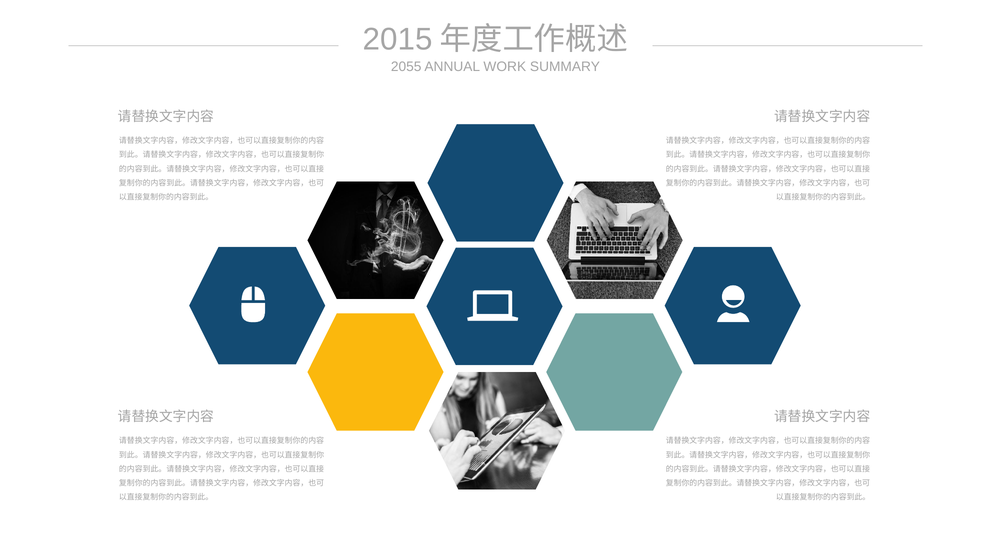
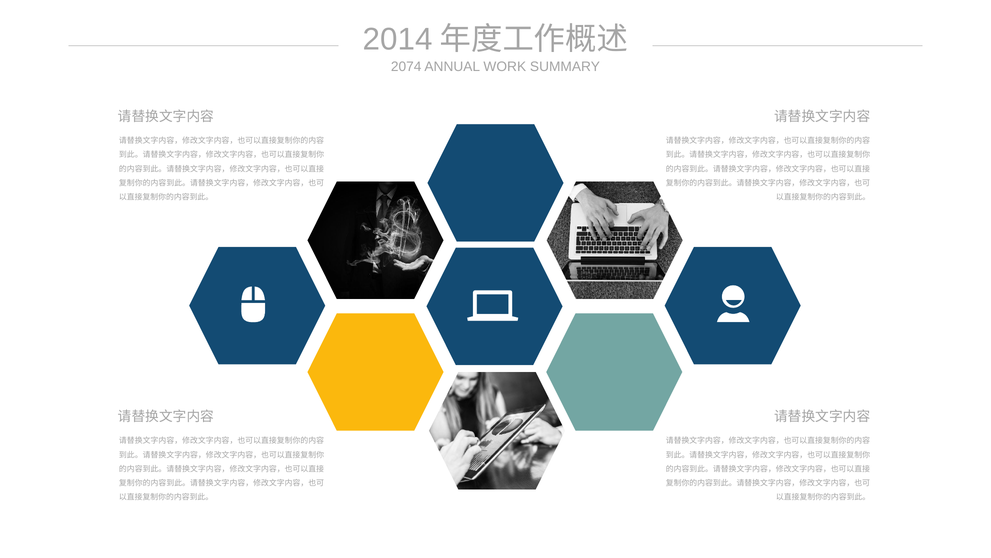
2015: 2015 -> 2014
2055: 2055 -> 2074
